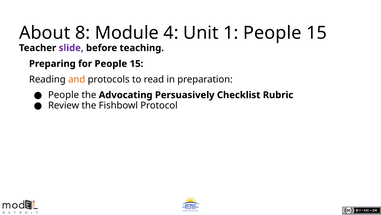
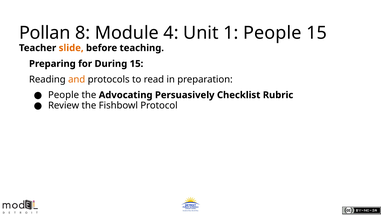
About: About -> Pollan
slide colour: purple -> orange
for People: People -> During
